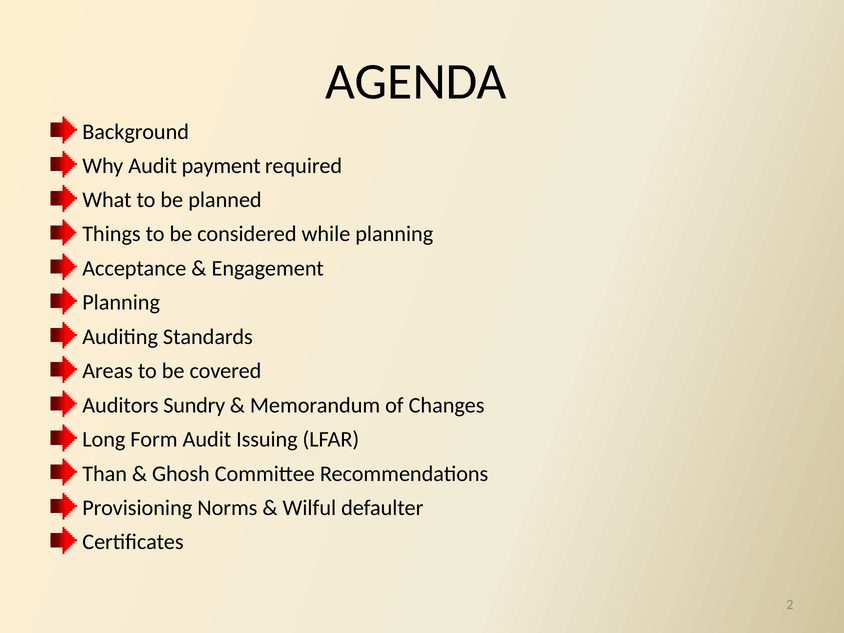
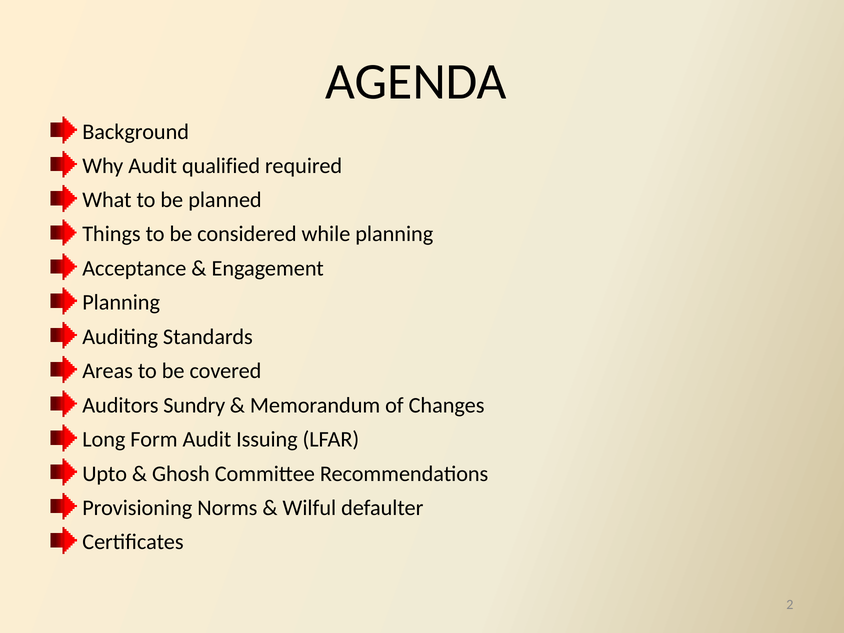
payment: payment -> qualified
Than: Than -> Upto
